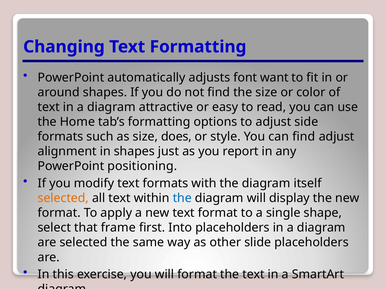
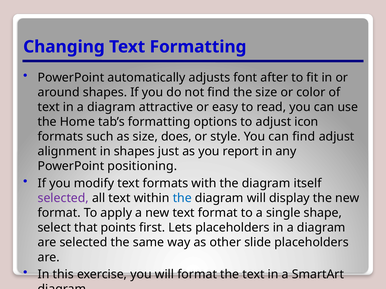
want: want -> after
side: side -> icon
selected at (63, 198) colour: orange -> purple
frame: frame -> points
Into: Into -> Lets
